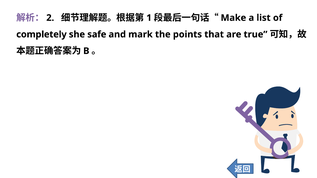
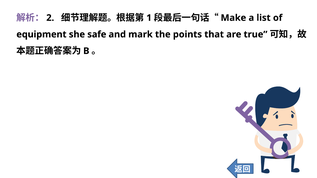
completely: completely -> equipment
